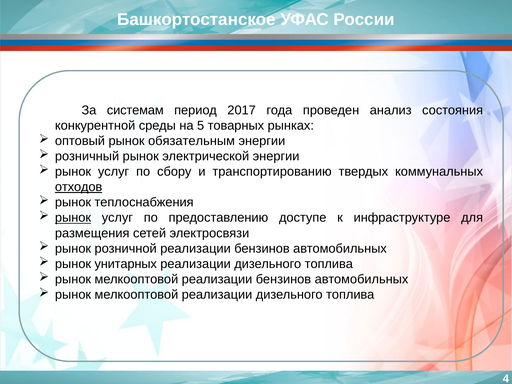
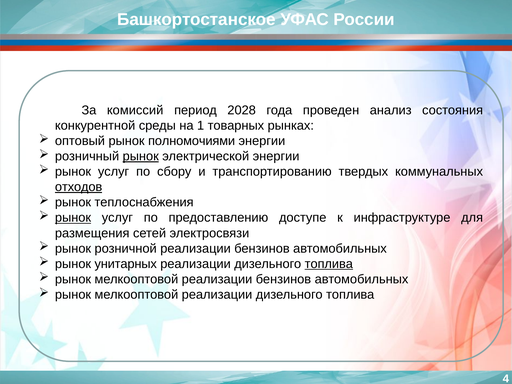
системам: системам -> комиссий
2017: 2017 -> 2028
5: 5 -> 1
обязательным: обязательным -> полномочиями
рынок at (141, 156) underline: none -> present
топлива at (329, 264) underline: none -> present
